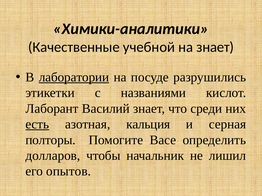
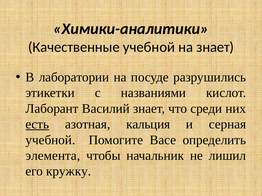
лаборатории underline: present -> none
полторы at (51, 140): полторы -> учебной
долларов: долларов -> элемента
опытов: опытов -> кружку
